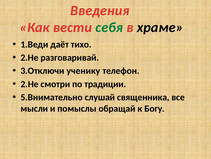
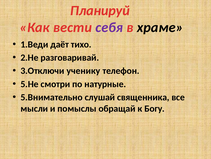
Введения: Введения -> Планируй
себя colour: green -> purple
2.Не at (30, 84): 2.Не -> 5.Не
традиции: традиции -> натурные
